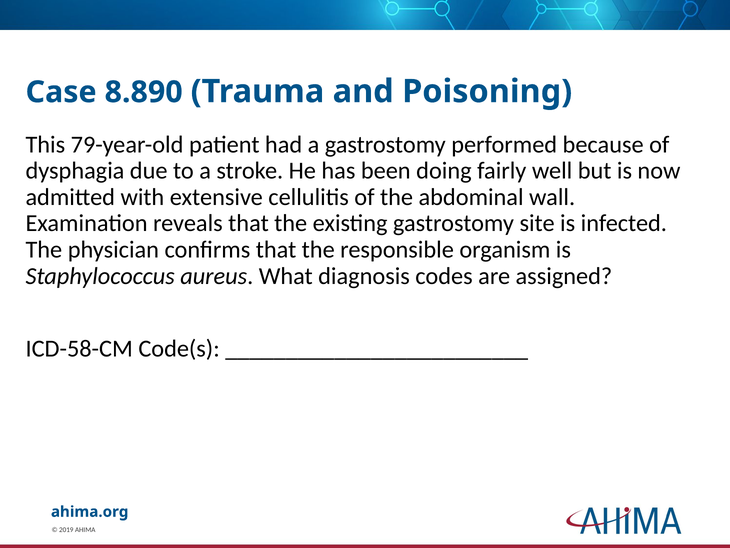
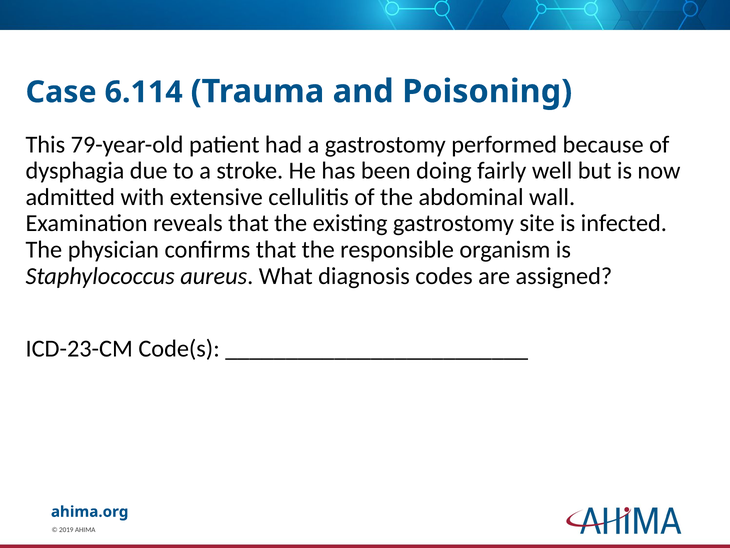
8.890: 8.890 -> 6.114
ICD-58-CM: ICD-58-CM -> ICD-23-CM
